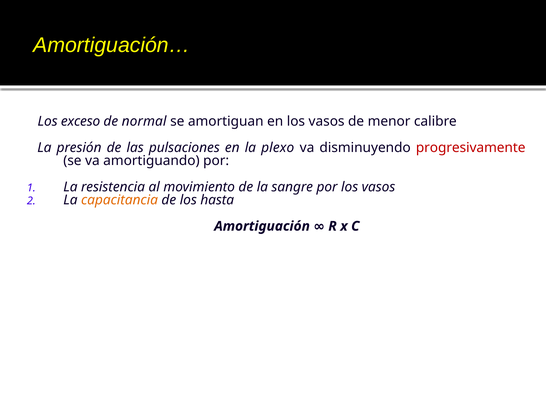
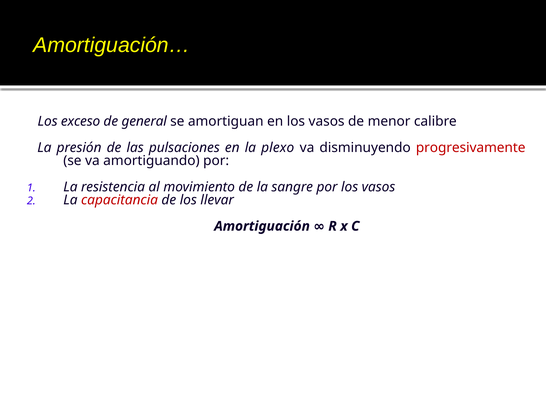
normal: normal -> general
capacitancia colour: orange -> red
hasta: hasta -> llevar
